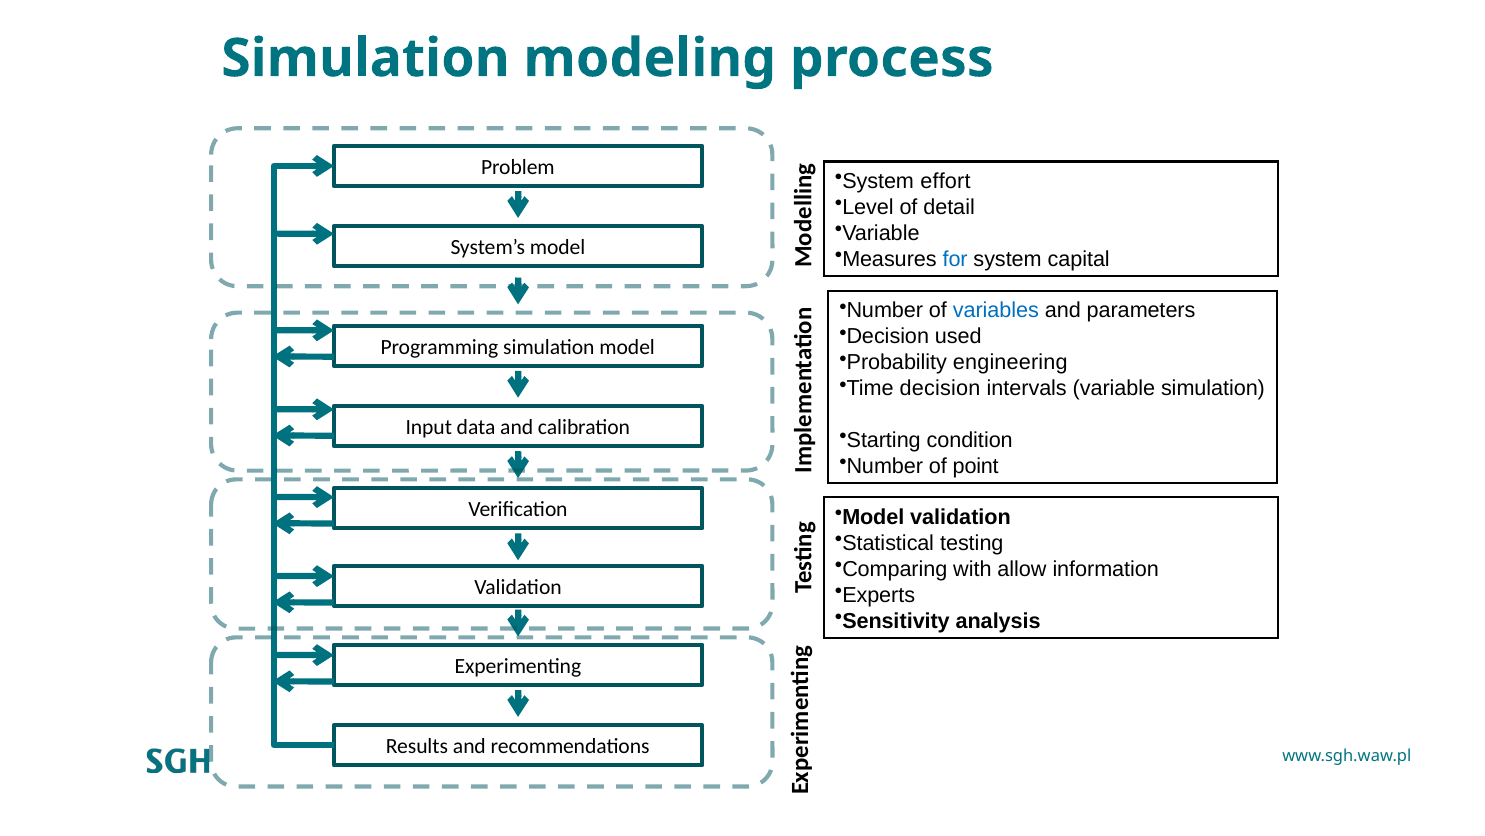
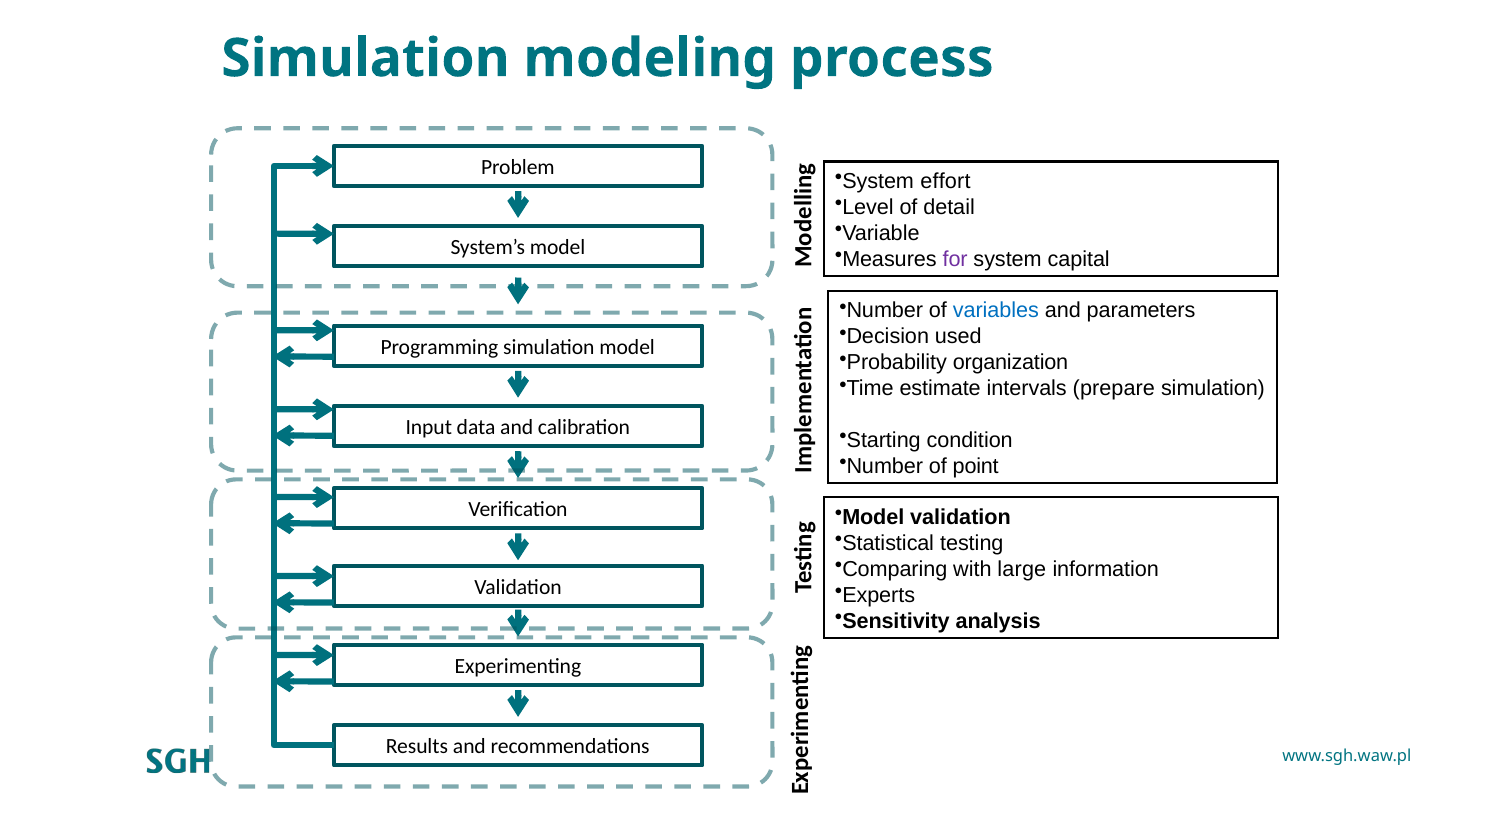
for colour: blue -> purple
engineering: engineering -> organization
Time decision: decision -> estimate
intervals variable: variable -> prepare
allow: allow -> large
